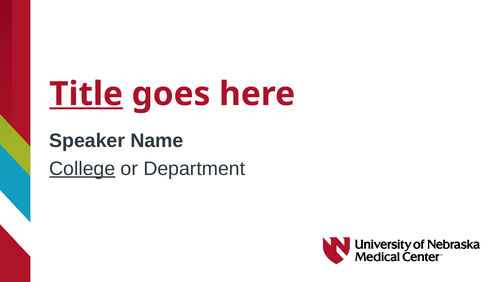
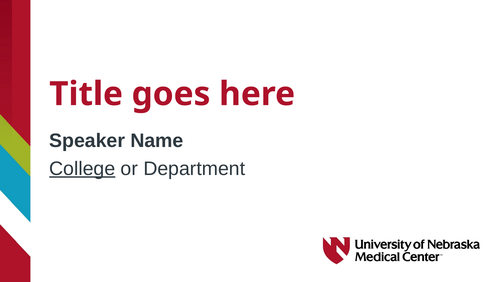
Title underline: present -> none
